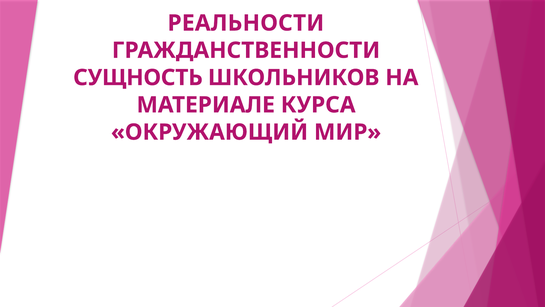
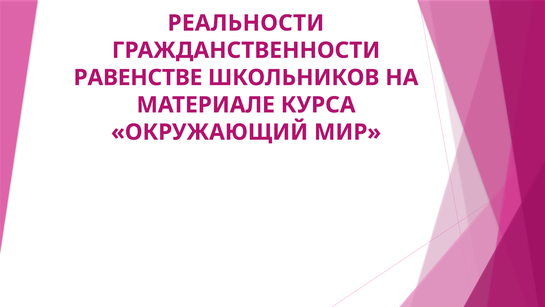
СУЩНОСТЬ: СУЩНОСТЬ -> РАВЕНСТВЕ
